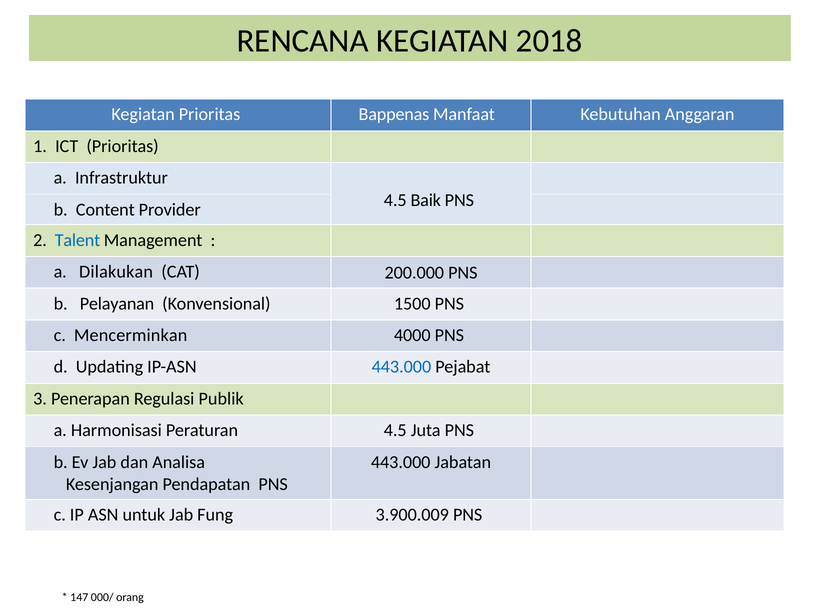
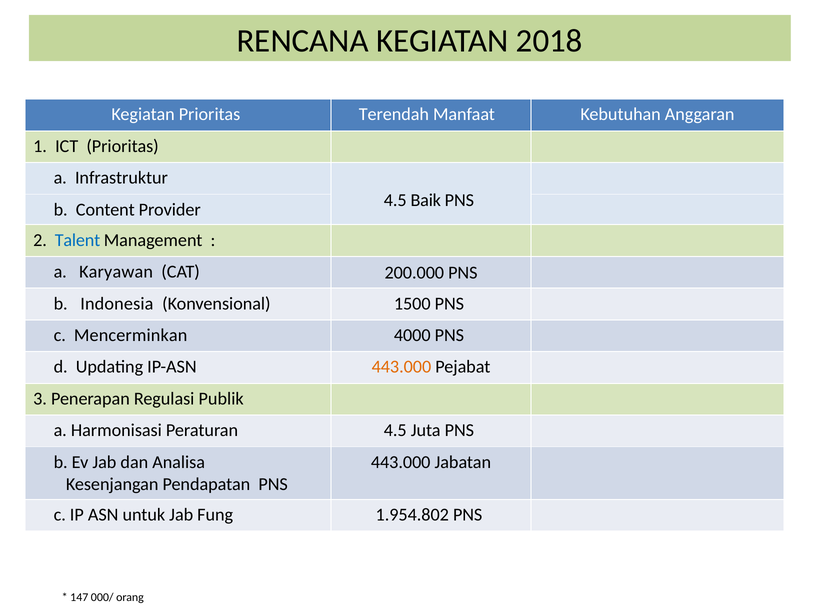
Bappenas: Bappenas -> Terendah
Dilakukan: Dilakukan -> Karyawan
Pelayanan: Pelayanan -> Indonesia
443.000 at (401, 367) colour: blue -> orange
3.900.009: 3.900.009 -> 1.954.802
